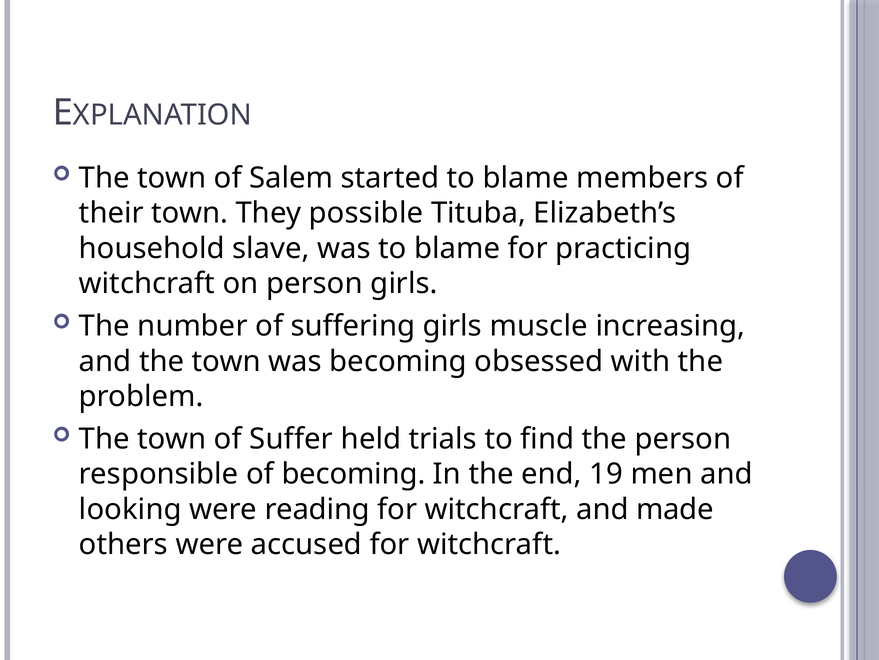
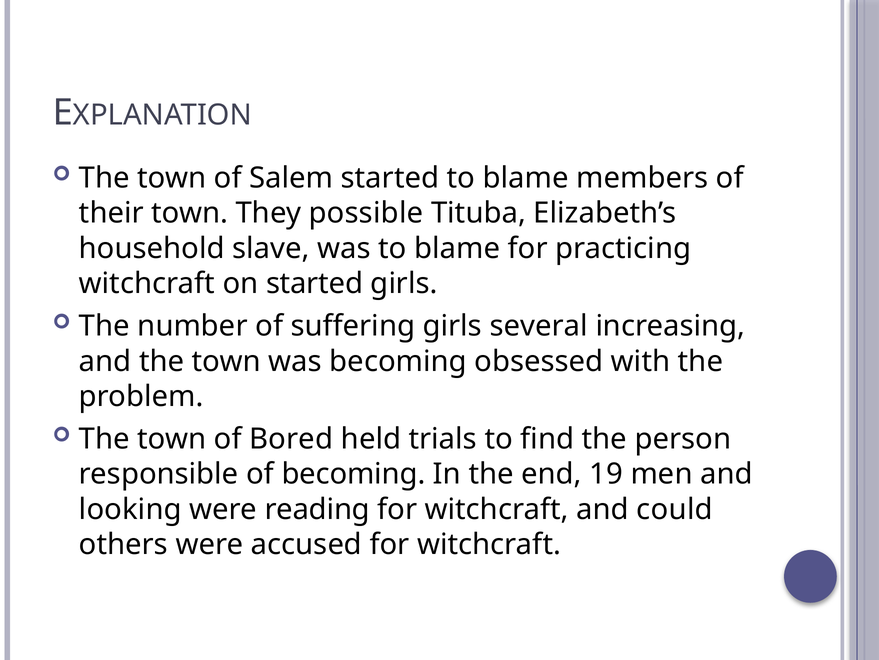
on person: person -> started
muscle: muscle -> several
Suffer: Suffer -> Bored
made: made -> could
